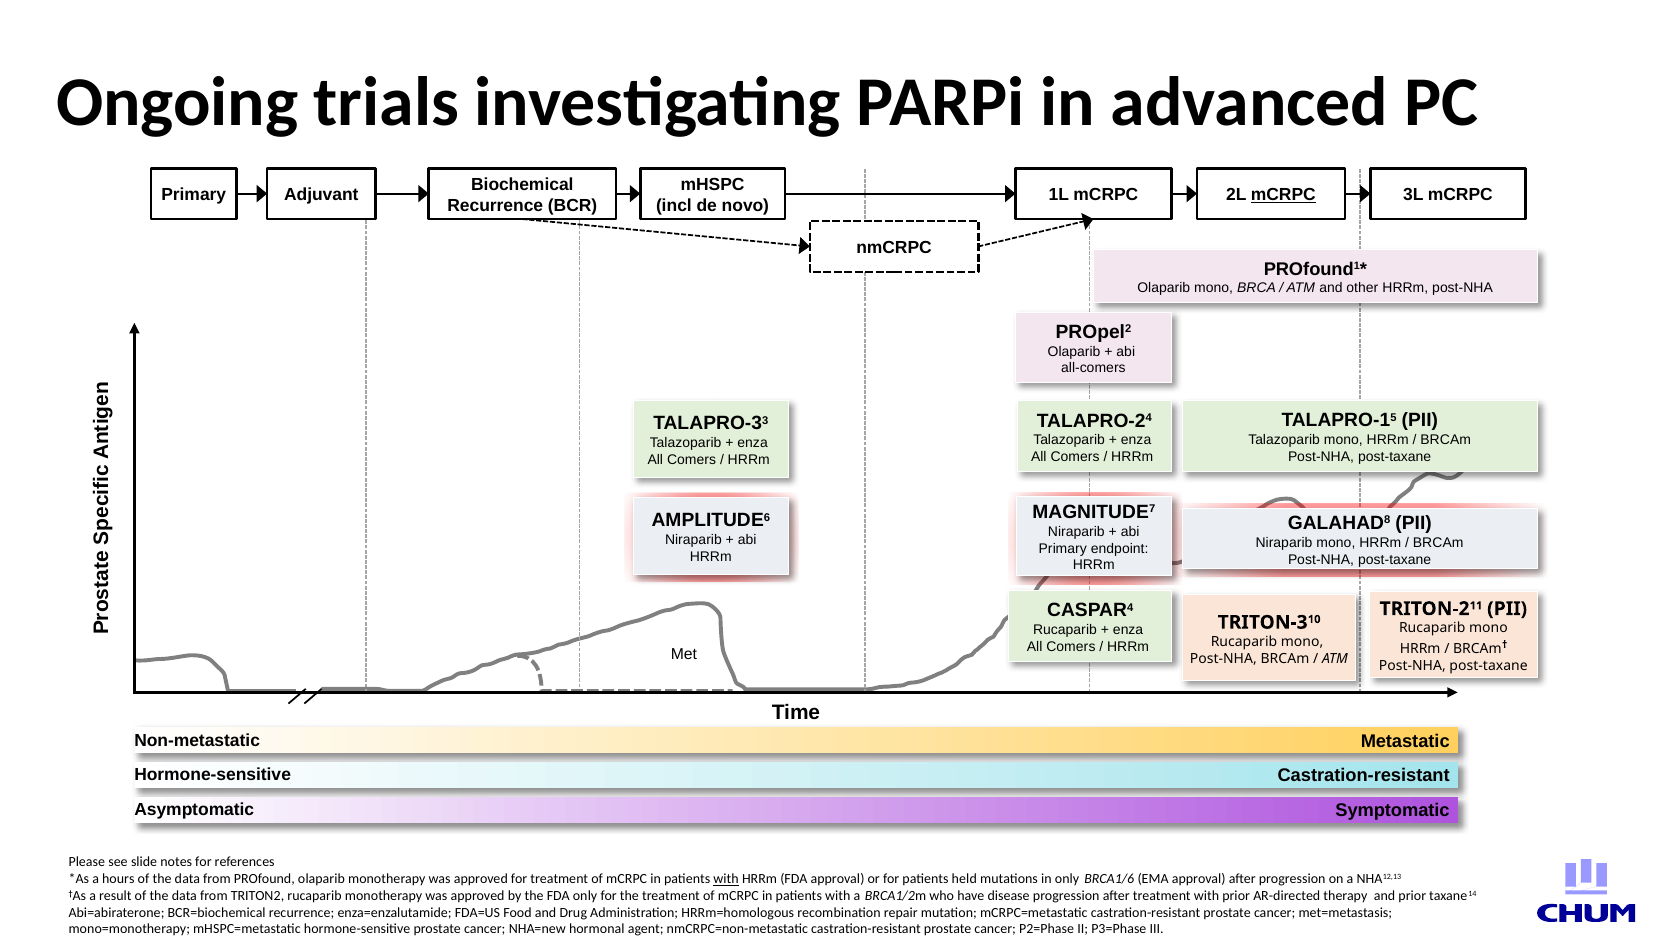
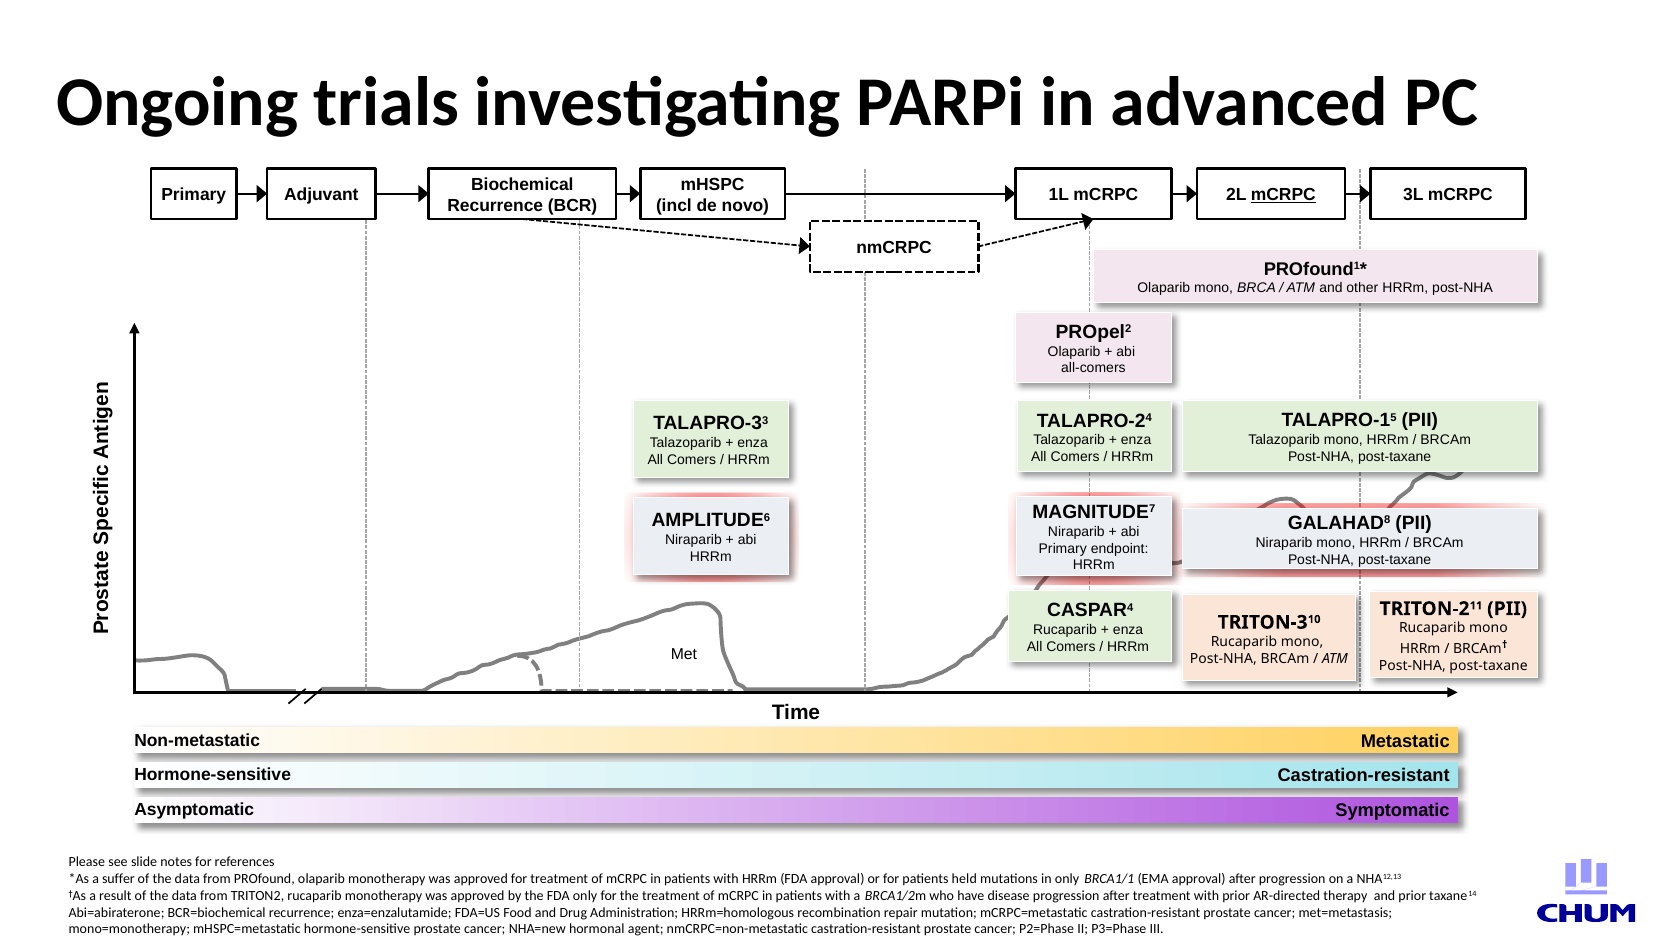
hours: hours -> suffer
with at (726, 879) underline: present -> none
BRCA1/6: BRCA1/6 -> BRCA1/1
